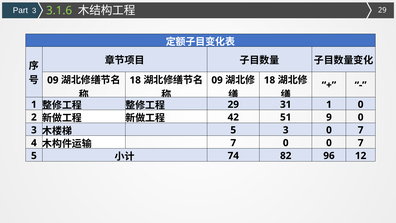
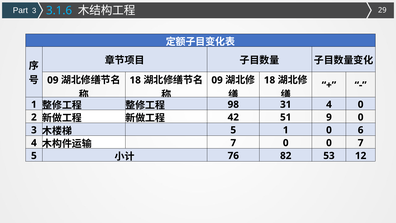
3.1.6 colour: light green -> light blue
29 at (233, 104): 29 -> 98
31 1: 1 -> 4
5 3: 3 -> 1
7 at (361, 130): 7 -> 6
74: 74 -> 76
96: 96 -> 53
